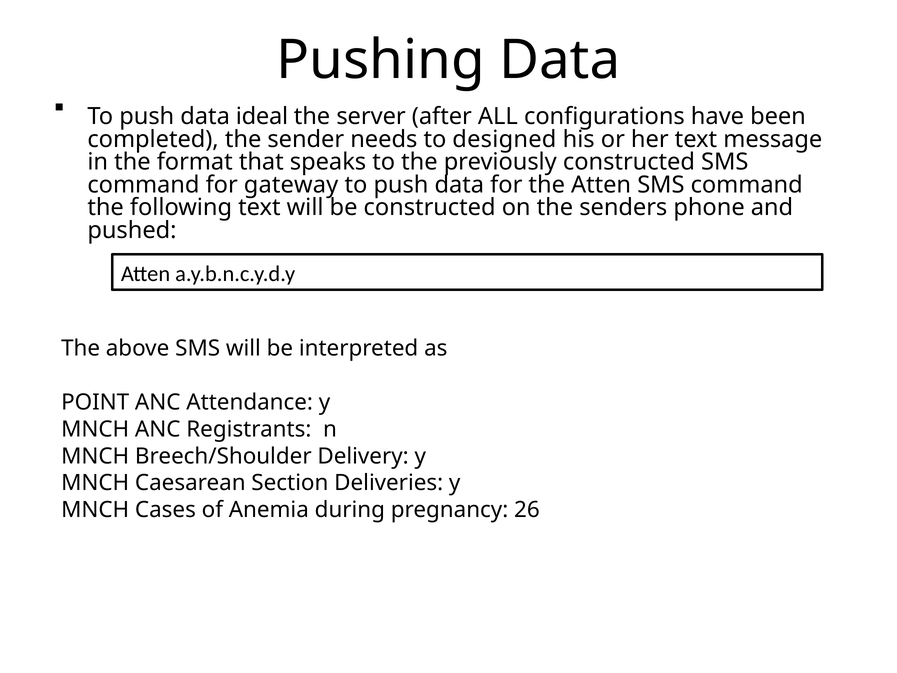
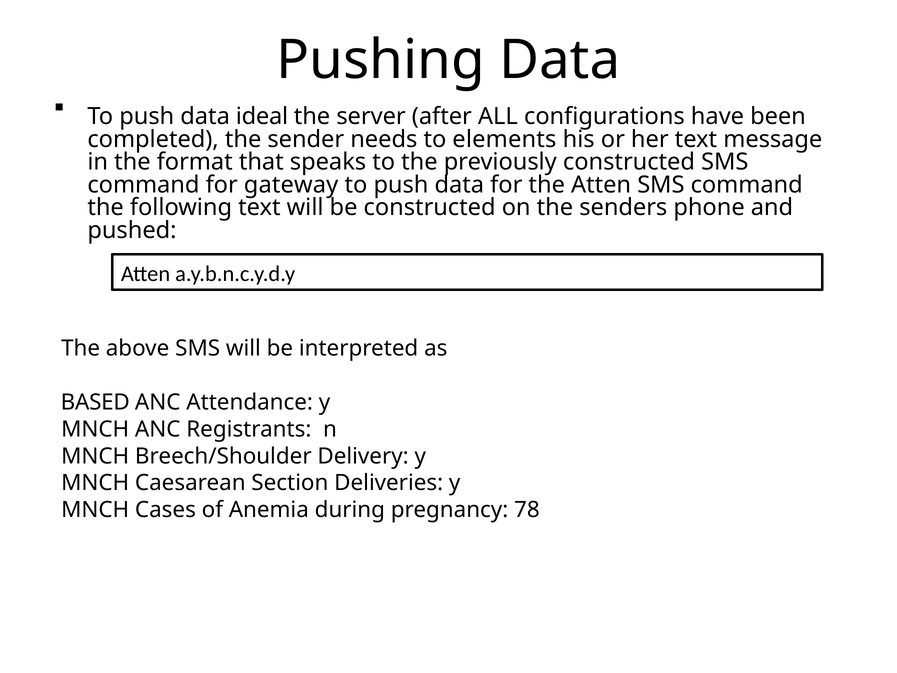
designed: designed -> elements
POINT: POINT -> BASED
26: 26 -> 78
